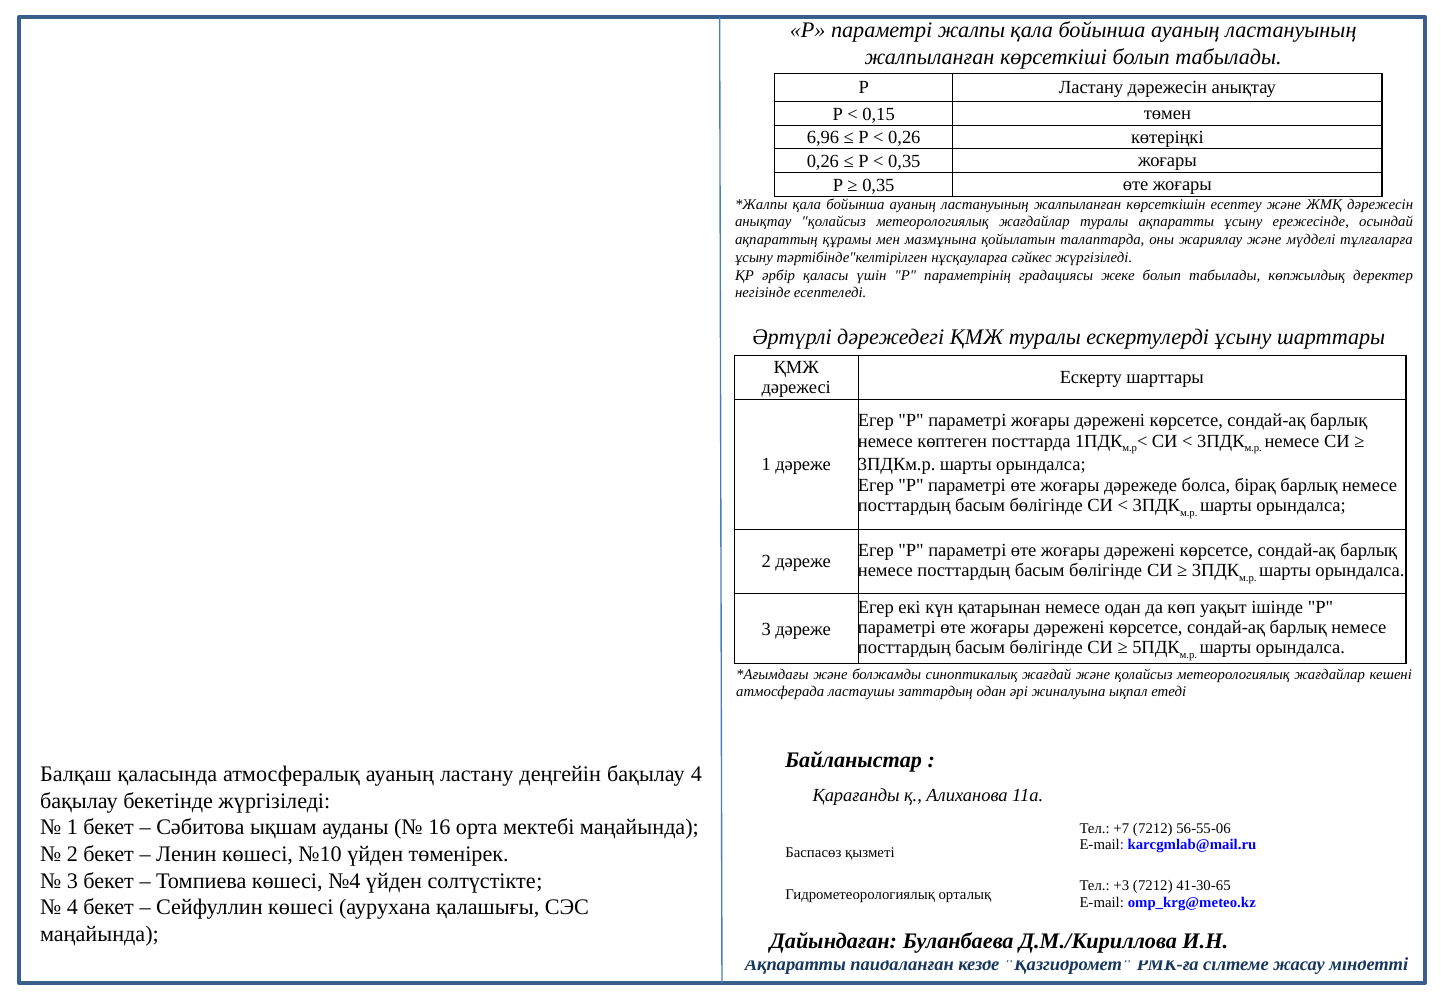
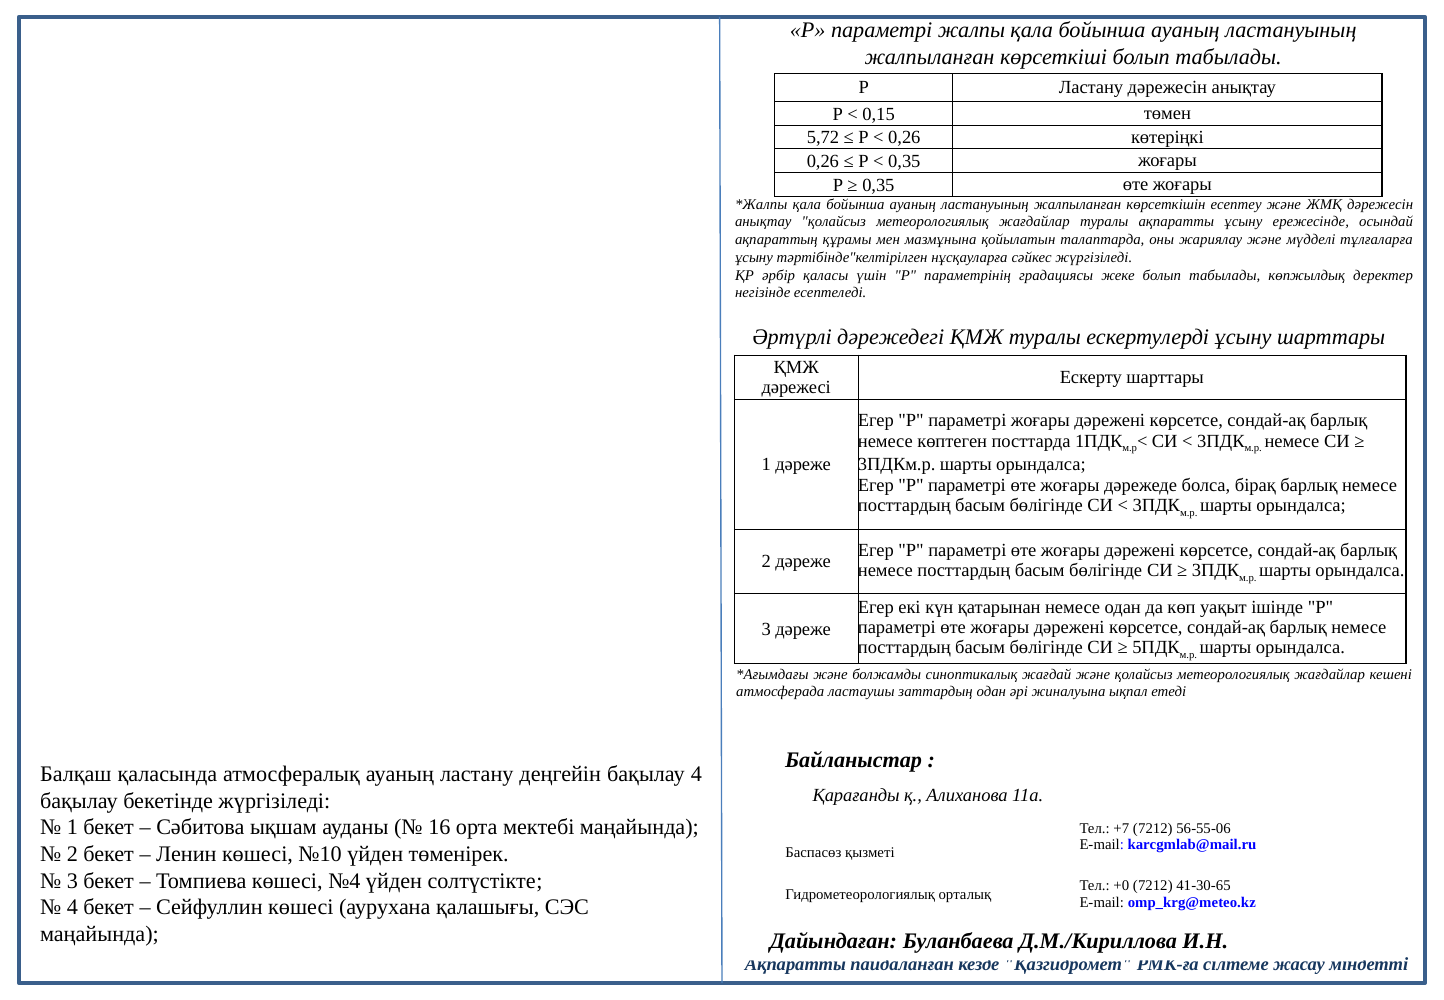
6,96: 6,96 -> 5,72
+3: +3 -> +0
